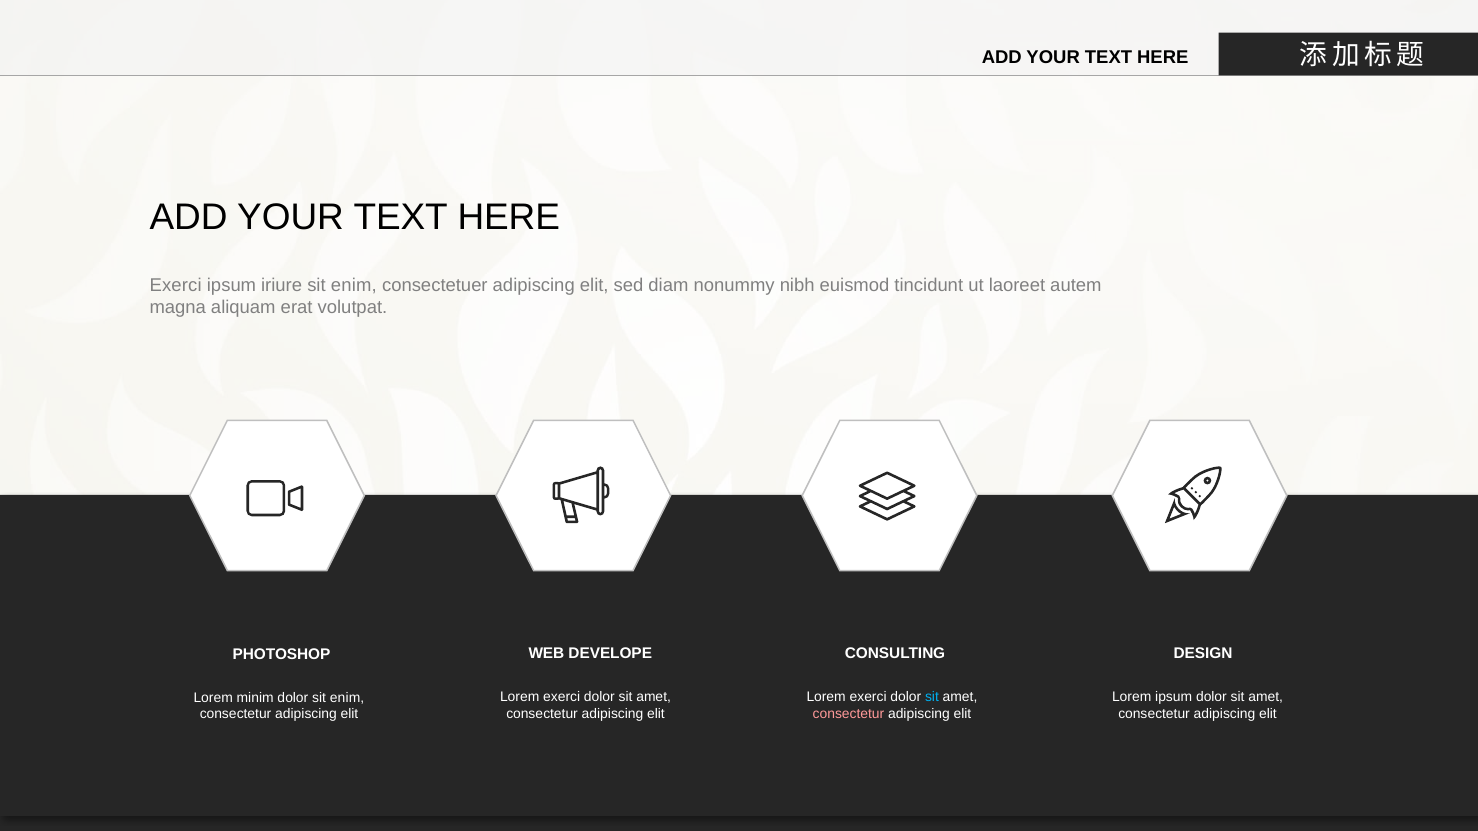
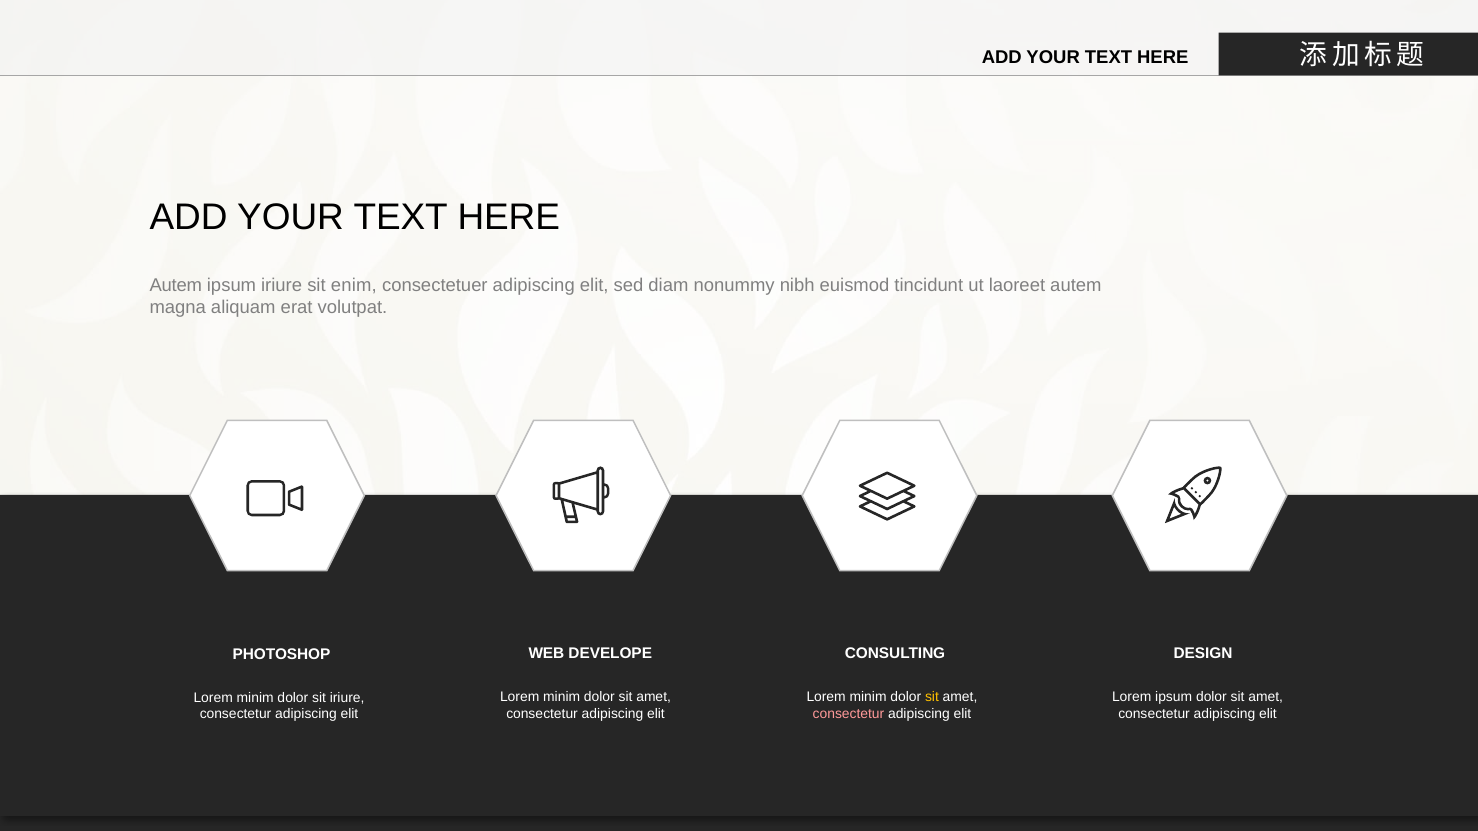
Exerci at (176, 286): Exerci -> Autem
exerci at (562, 697): exerci -> minim
exerci at (868, 697): exerci -> minim
sit at (932, 697) colour: light blue -> yellow
dolor sit enim: enim -> iriure
